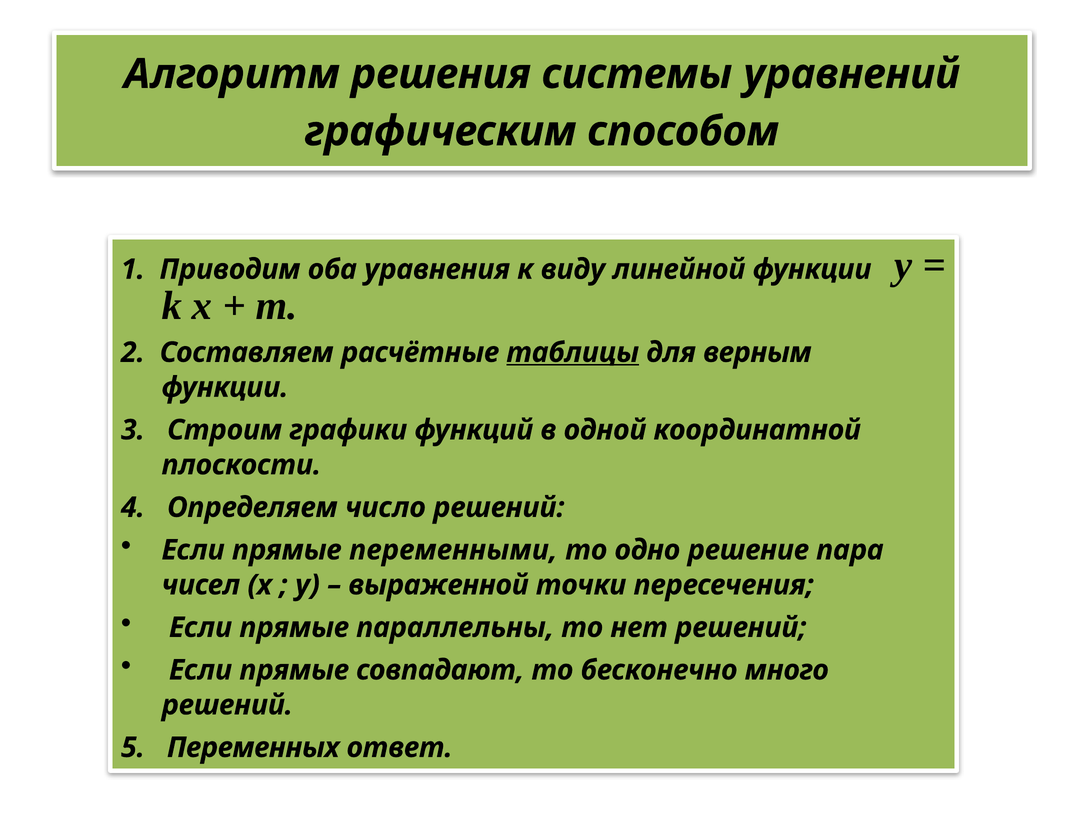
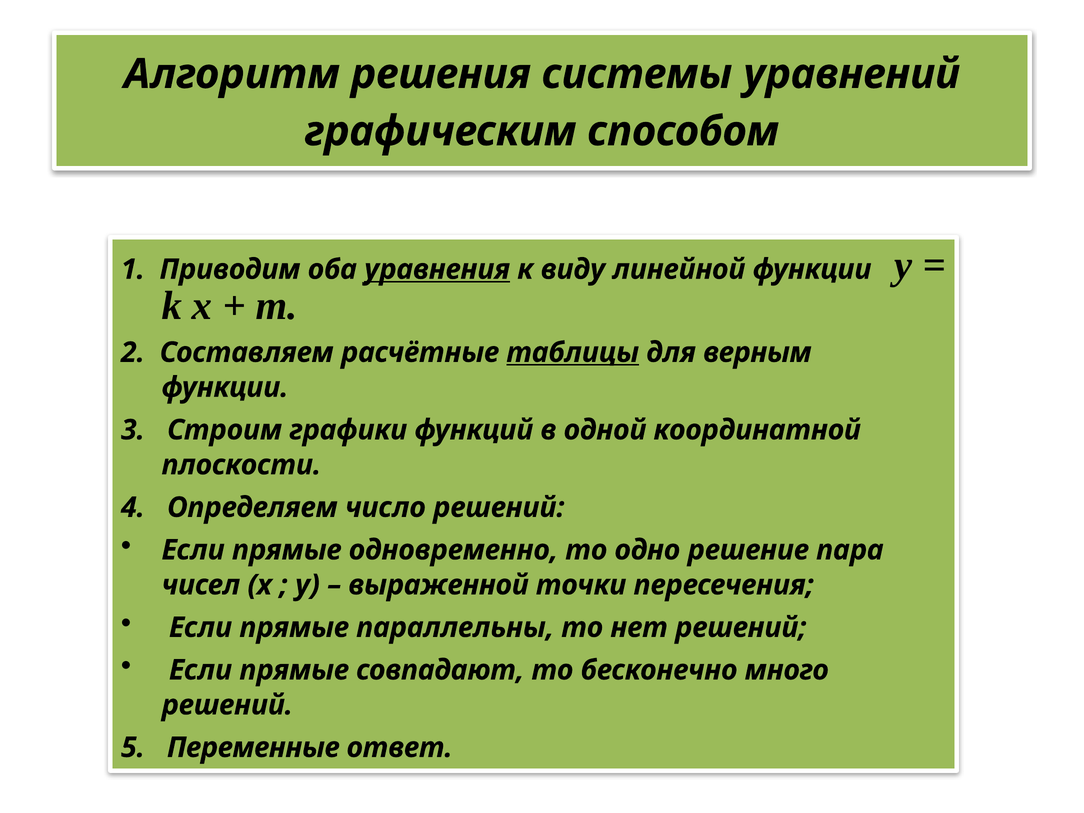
уравнения underline: none -> present
переменными: переменными -> одновременно
Переменных: Переменных -> Переменные
